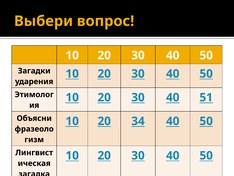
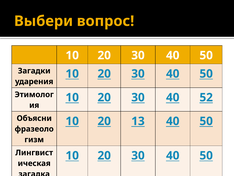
51: 51 -> 52
34: 34 -> 13
